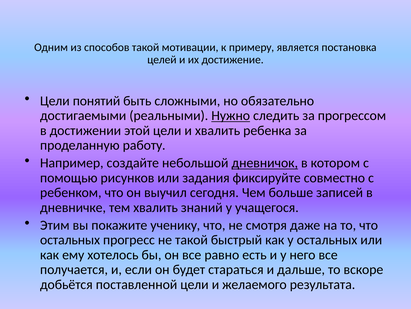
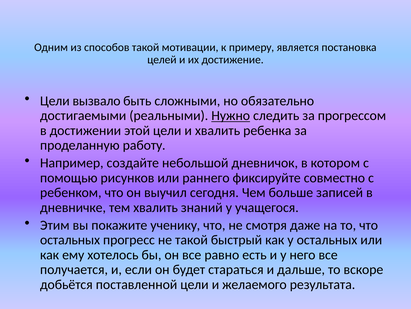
понятий: понятий -> вызвало
дневничок underline: present -> none
задания: задания -> раннего
